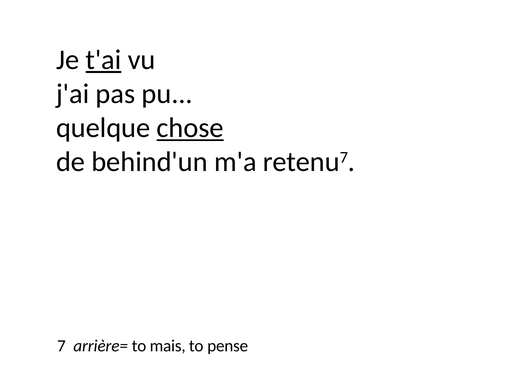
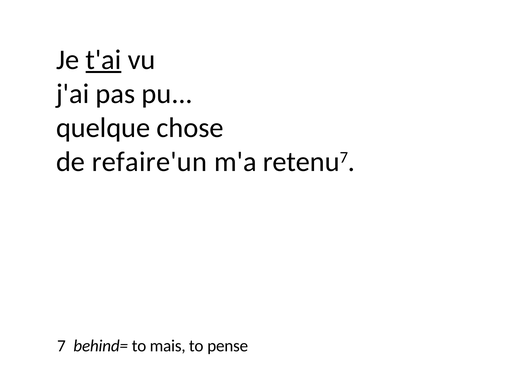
chose underline: present -> none
behind'un: behind'un -> refaire'un
arrière=: arrière= -> behind=
